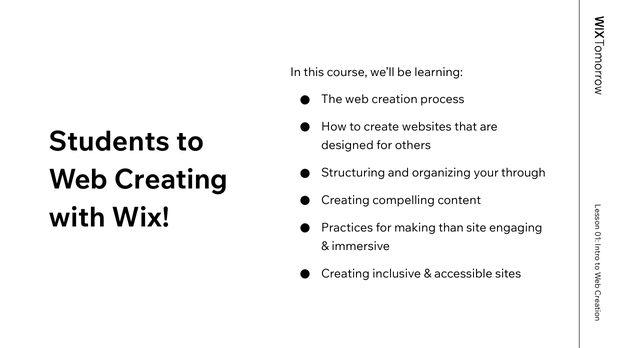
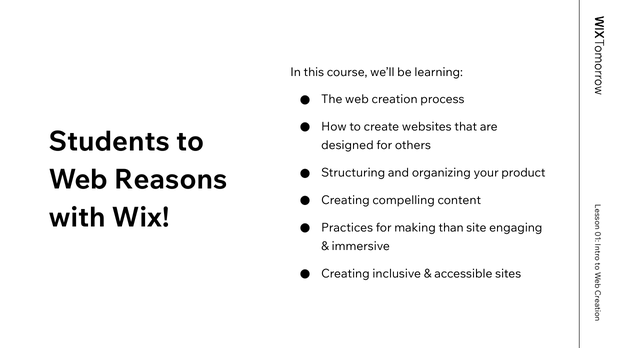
through: through -> product
Web Creating: Creating -> Reasons
